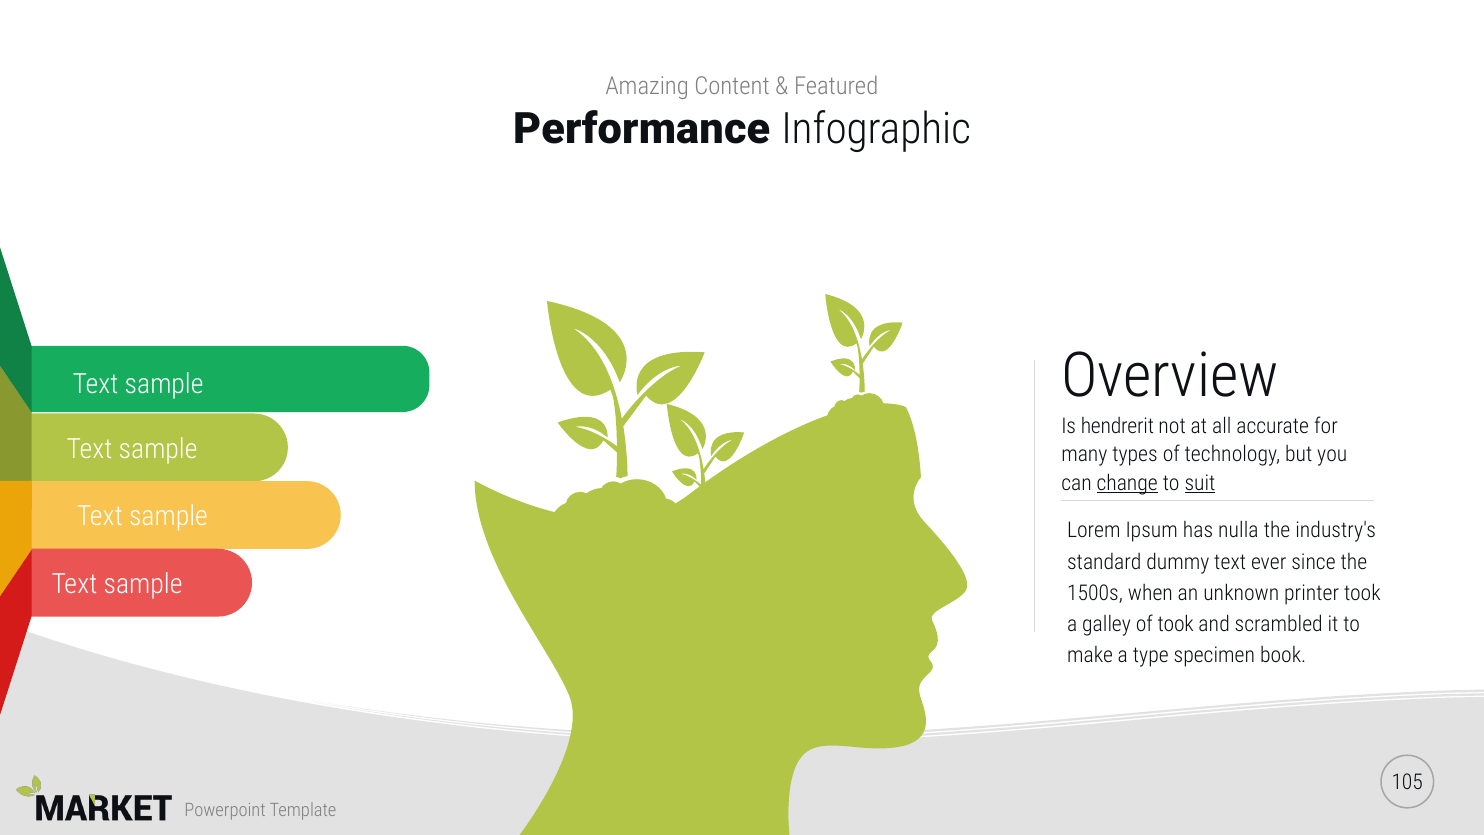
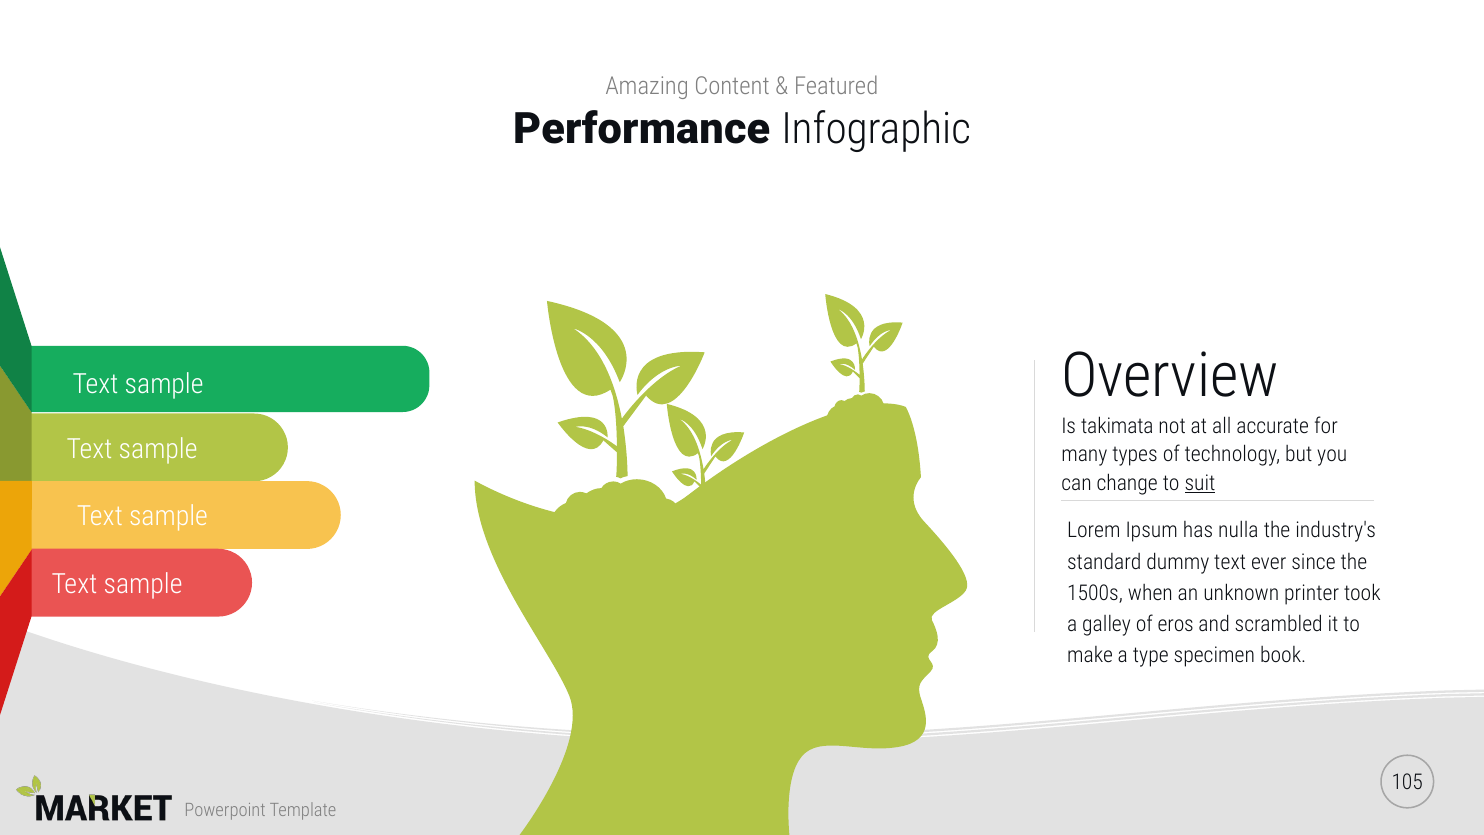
hendrerit: hendrerit -> takimata
change underline: present -> none
of took: took -> eros
